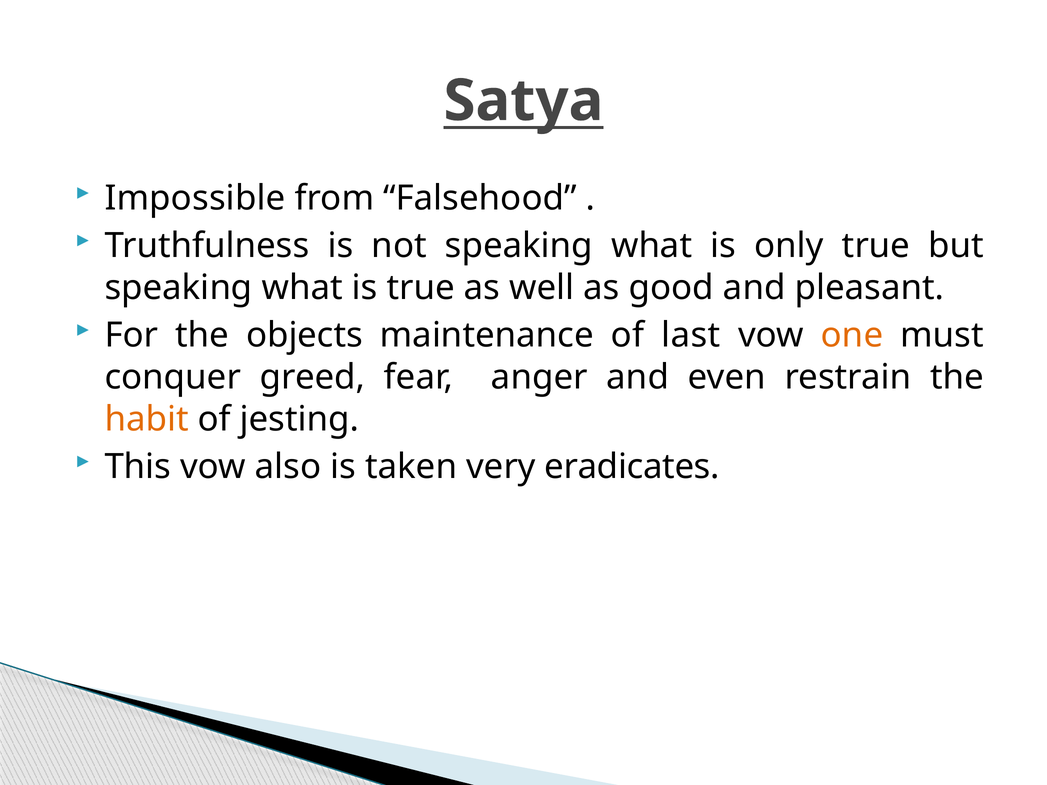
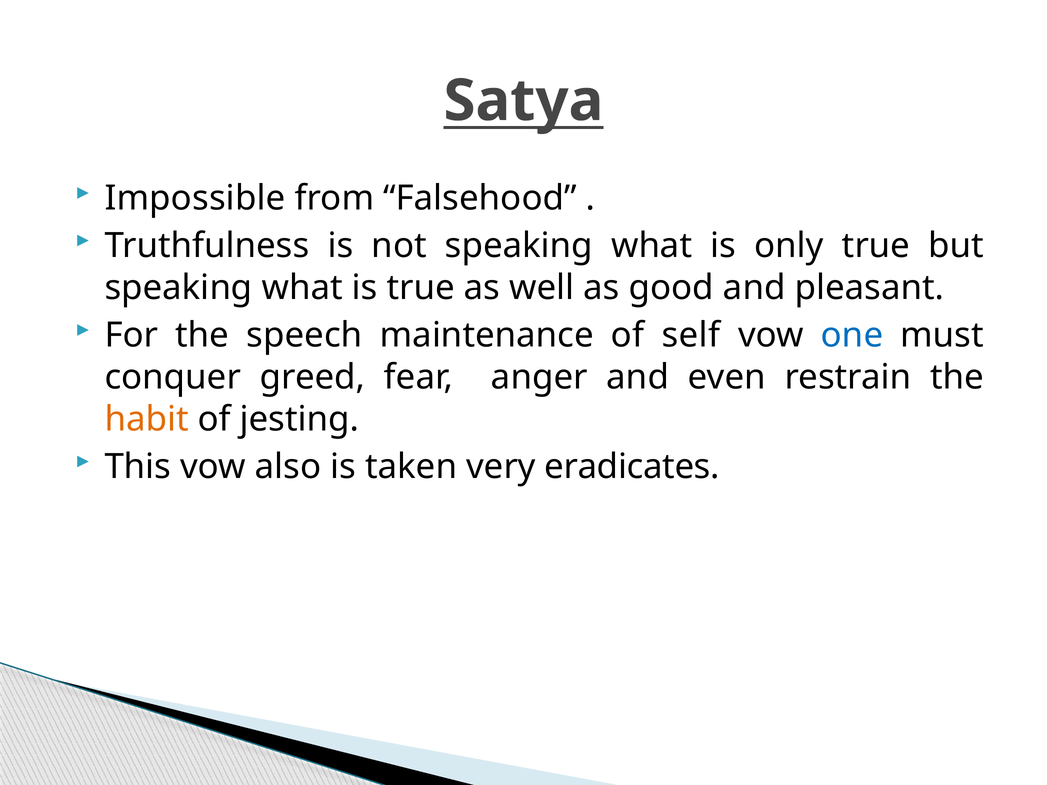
objects: objects -> speech
last: last -> self
one colour: orange -> blue
